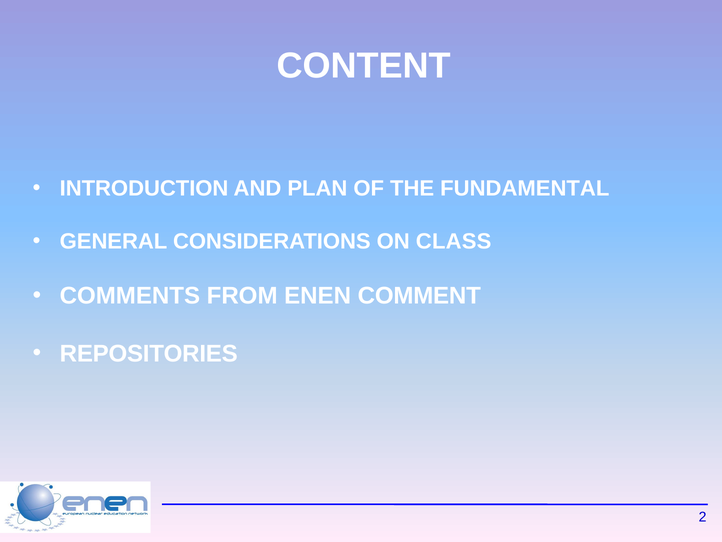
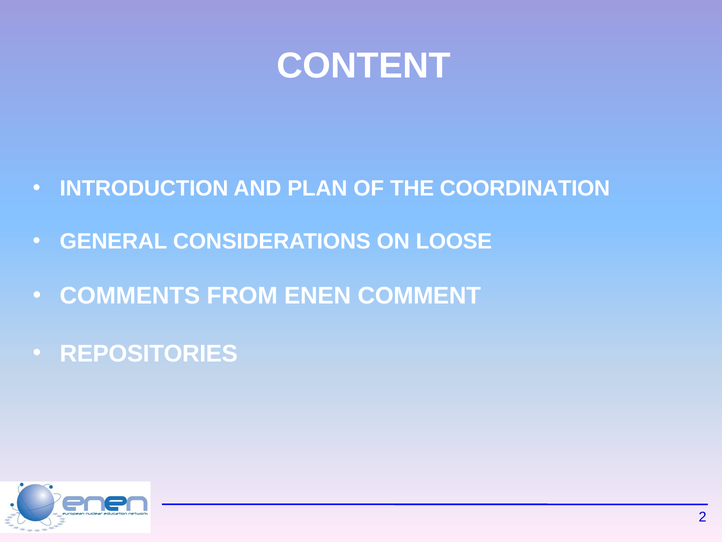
FUNDAMENTAL: FUNDAMENTAL -> COORDINATION
CLASS: CLASS -> LOOSE
